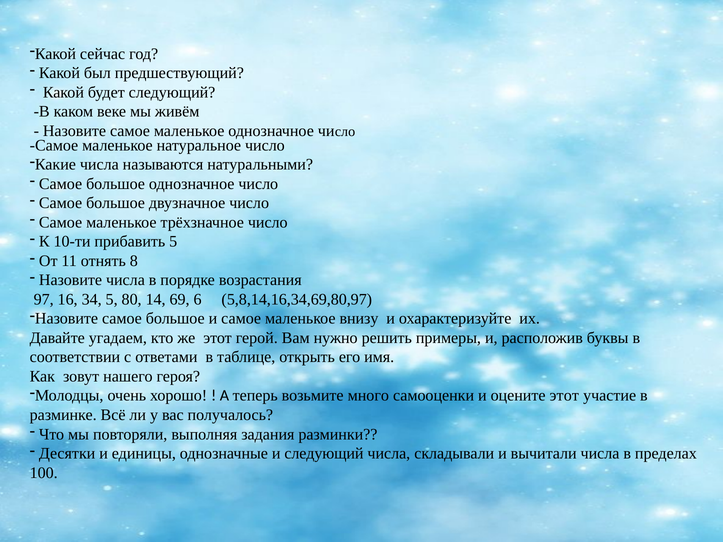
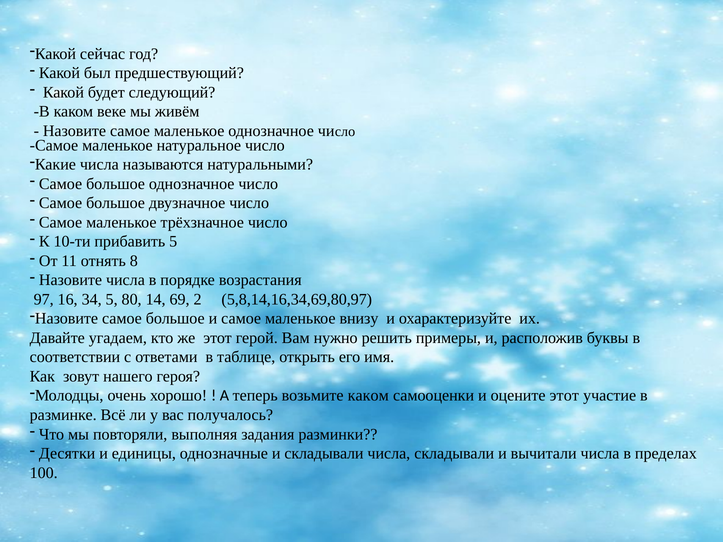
6: 6 -> 2
возьмите много: много -> каком
и следующий: следующий -> складывали
